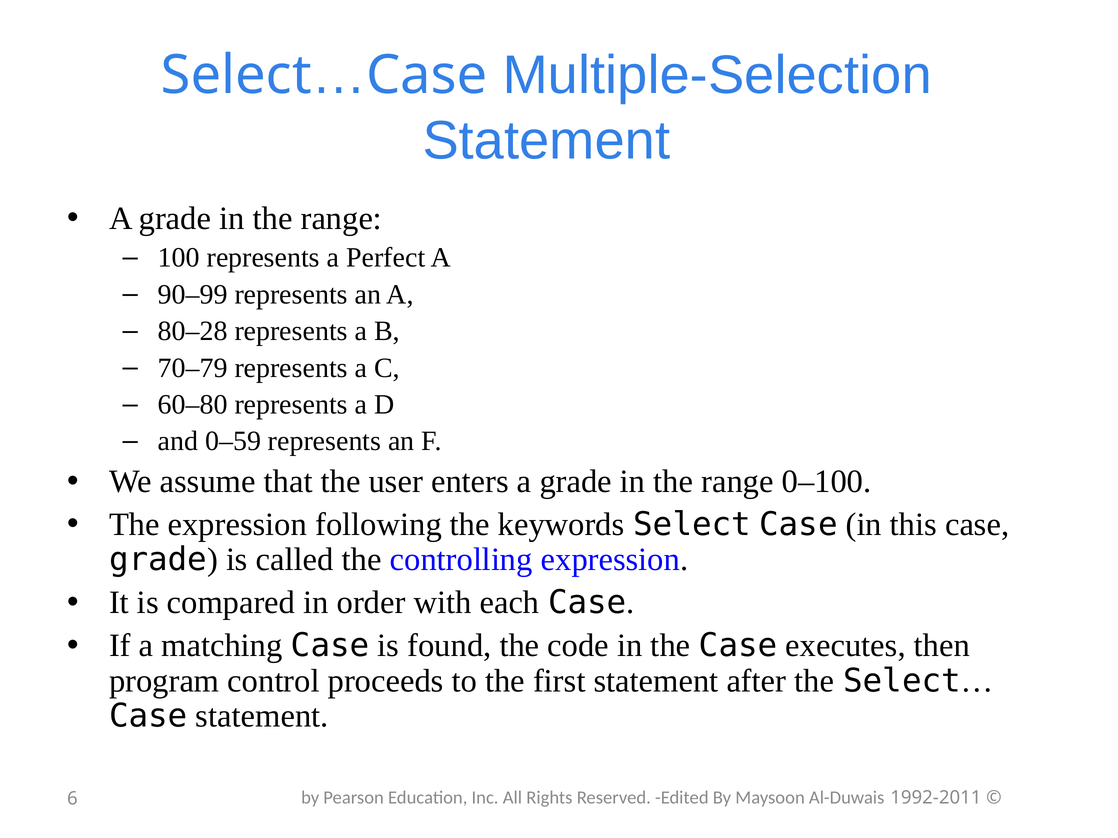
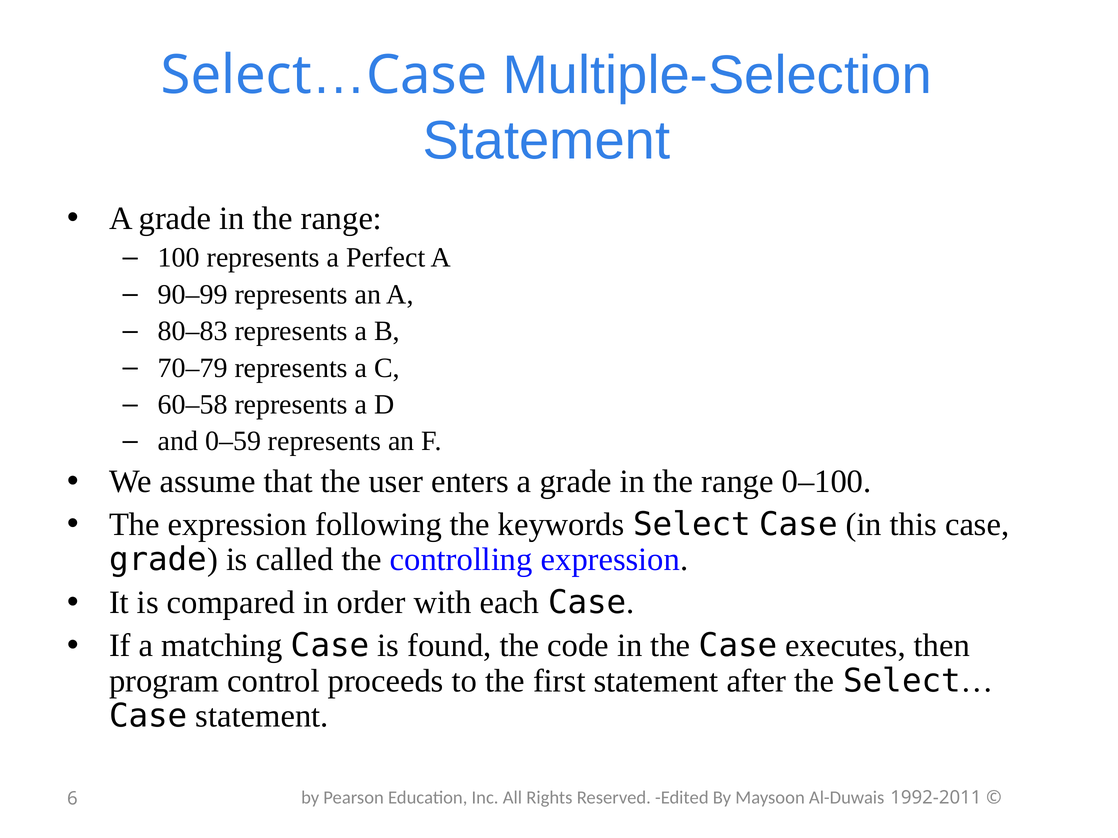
80–28: 80–28 -> 80–83
60–80: 60–80 -> 60–58
